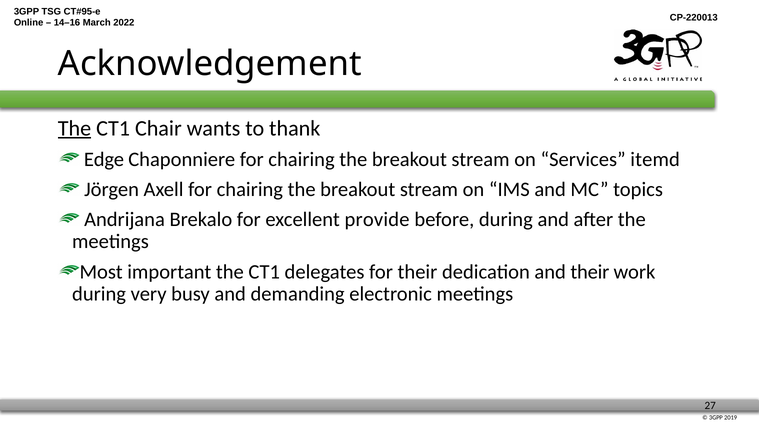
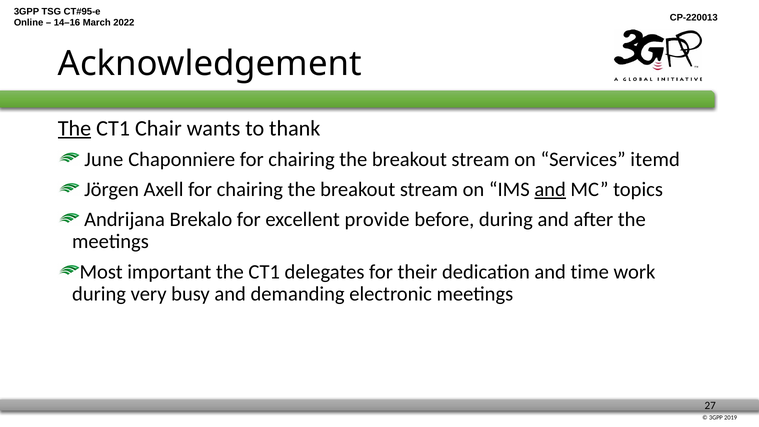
Edge: Edge -> June
and at (550, 189) underline: none -> present
and their: their -> time
